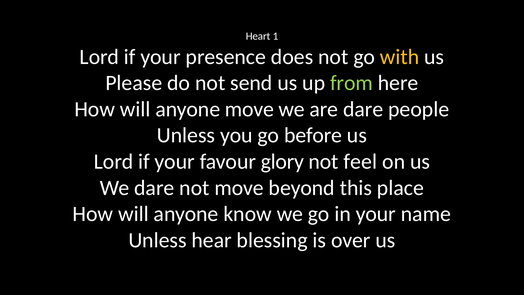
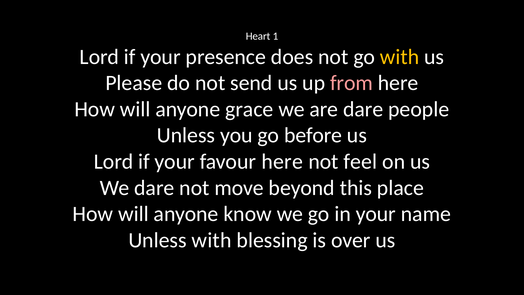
from colour: light green -> pink
anyone move: move -> grace
favour glory: glory -> here
Unless hear: hear -> with
